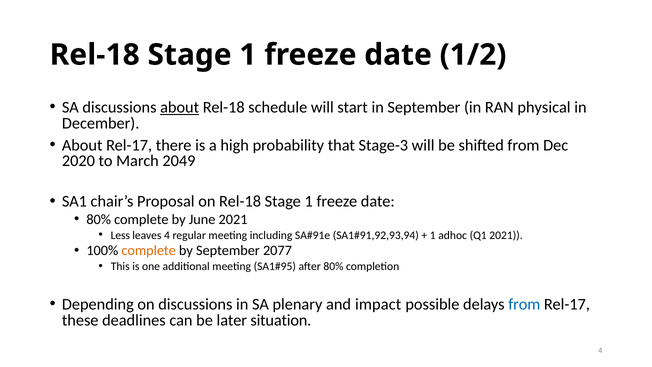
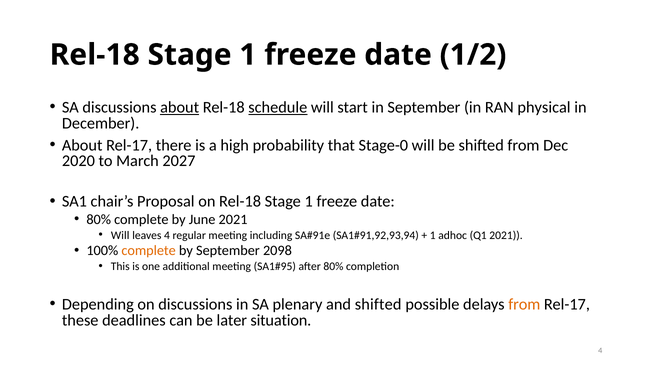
schedule underline: none -> present
Stage-3: Stage-3 -> Stage-0
2049: 2049 -> 2027
Less at (120, 235): Less -> Will
2077: 2077 -> 2098
and impact: impact -> shifted
from at (524, 304) colour: blue -> orange
